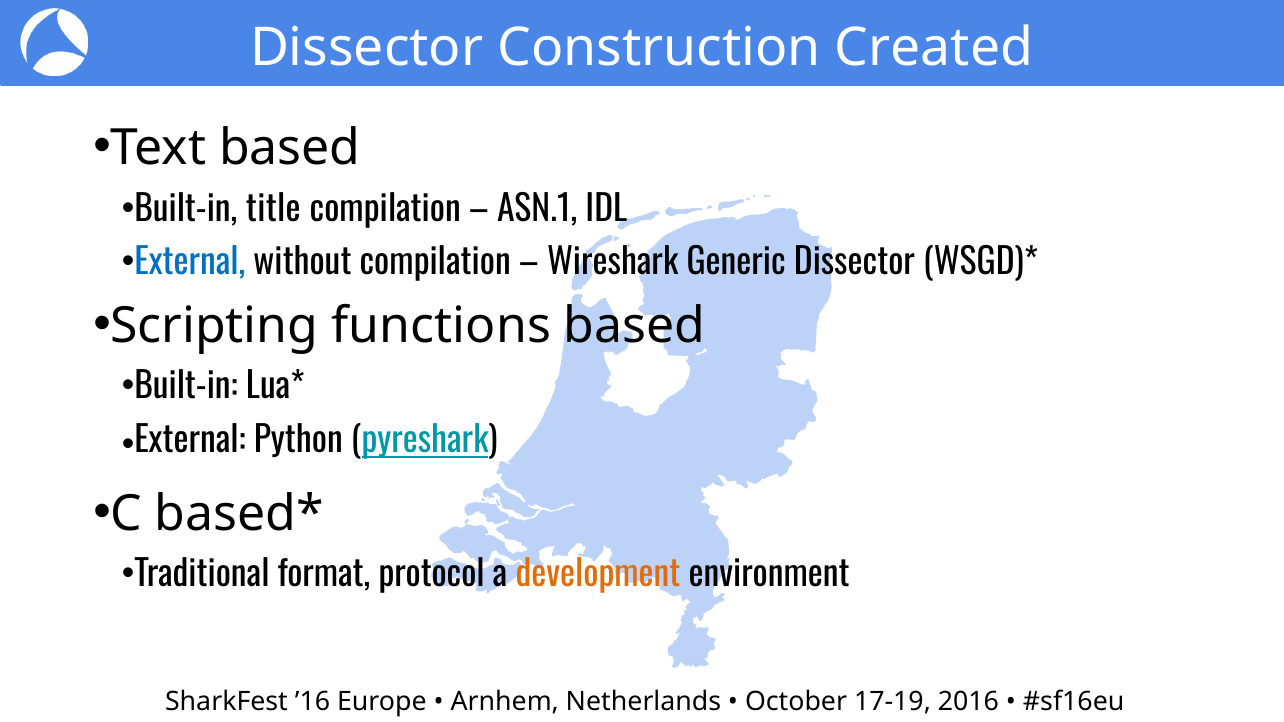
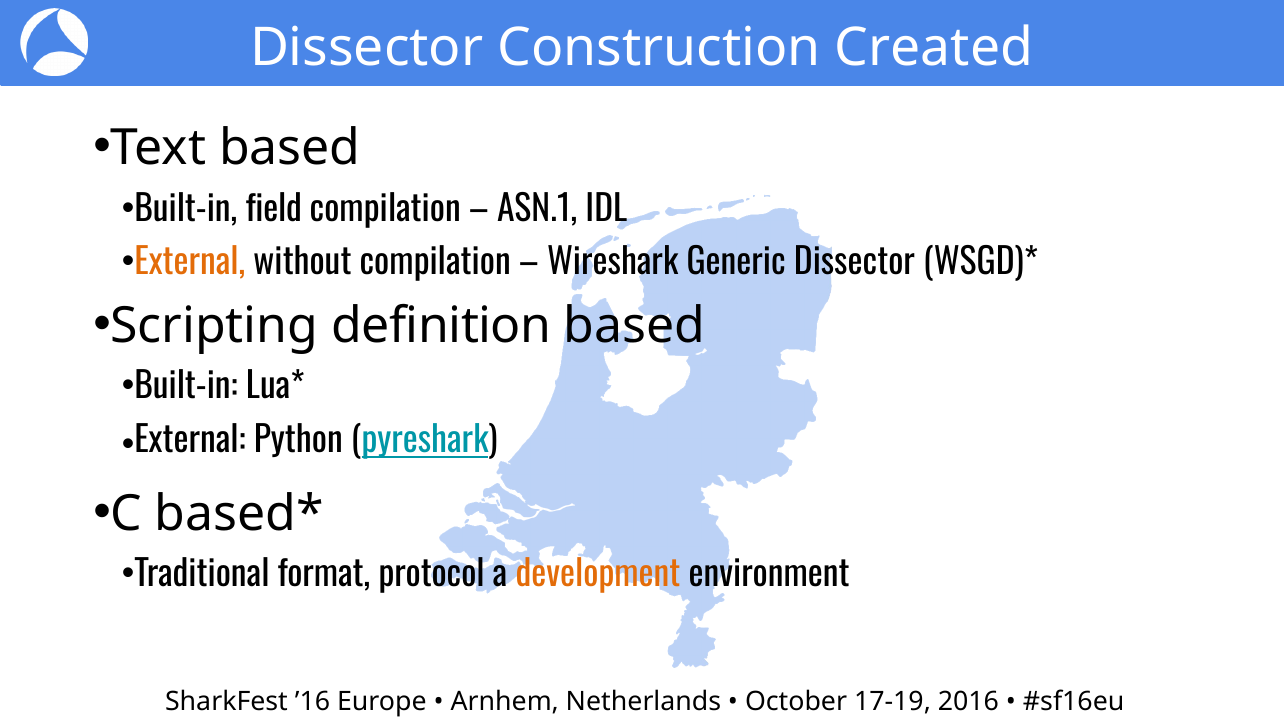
title: title -> field
External at (190, 263) colour: blue -> orange
functions: functions -> definition
